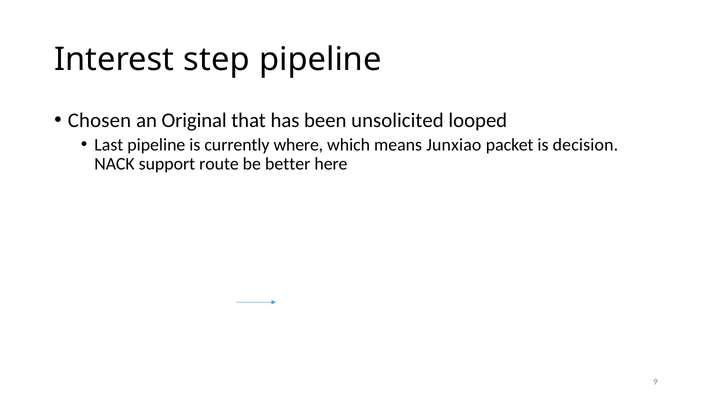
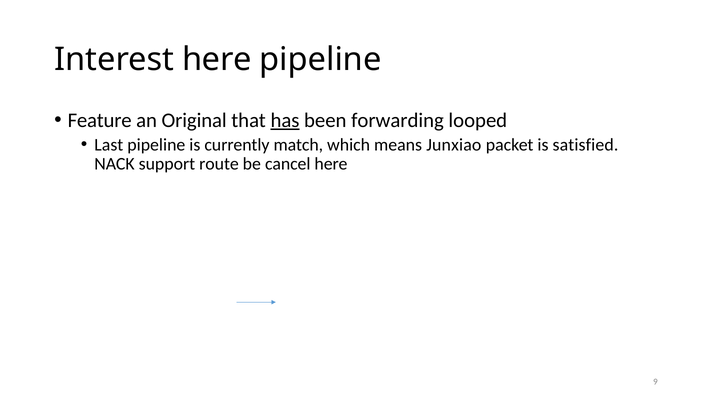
Interest step: step -> here
Chosen: Chosen -> Feature
has underline: none -> present
unsolicited: unsolicited -> forwarding
where: where -> match
decision: decision -> satisfied
better: better -> cancel
